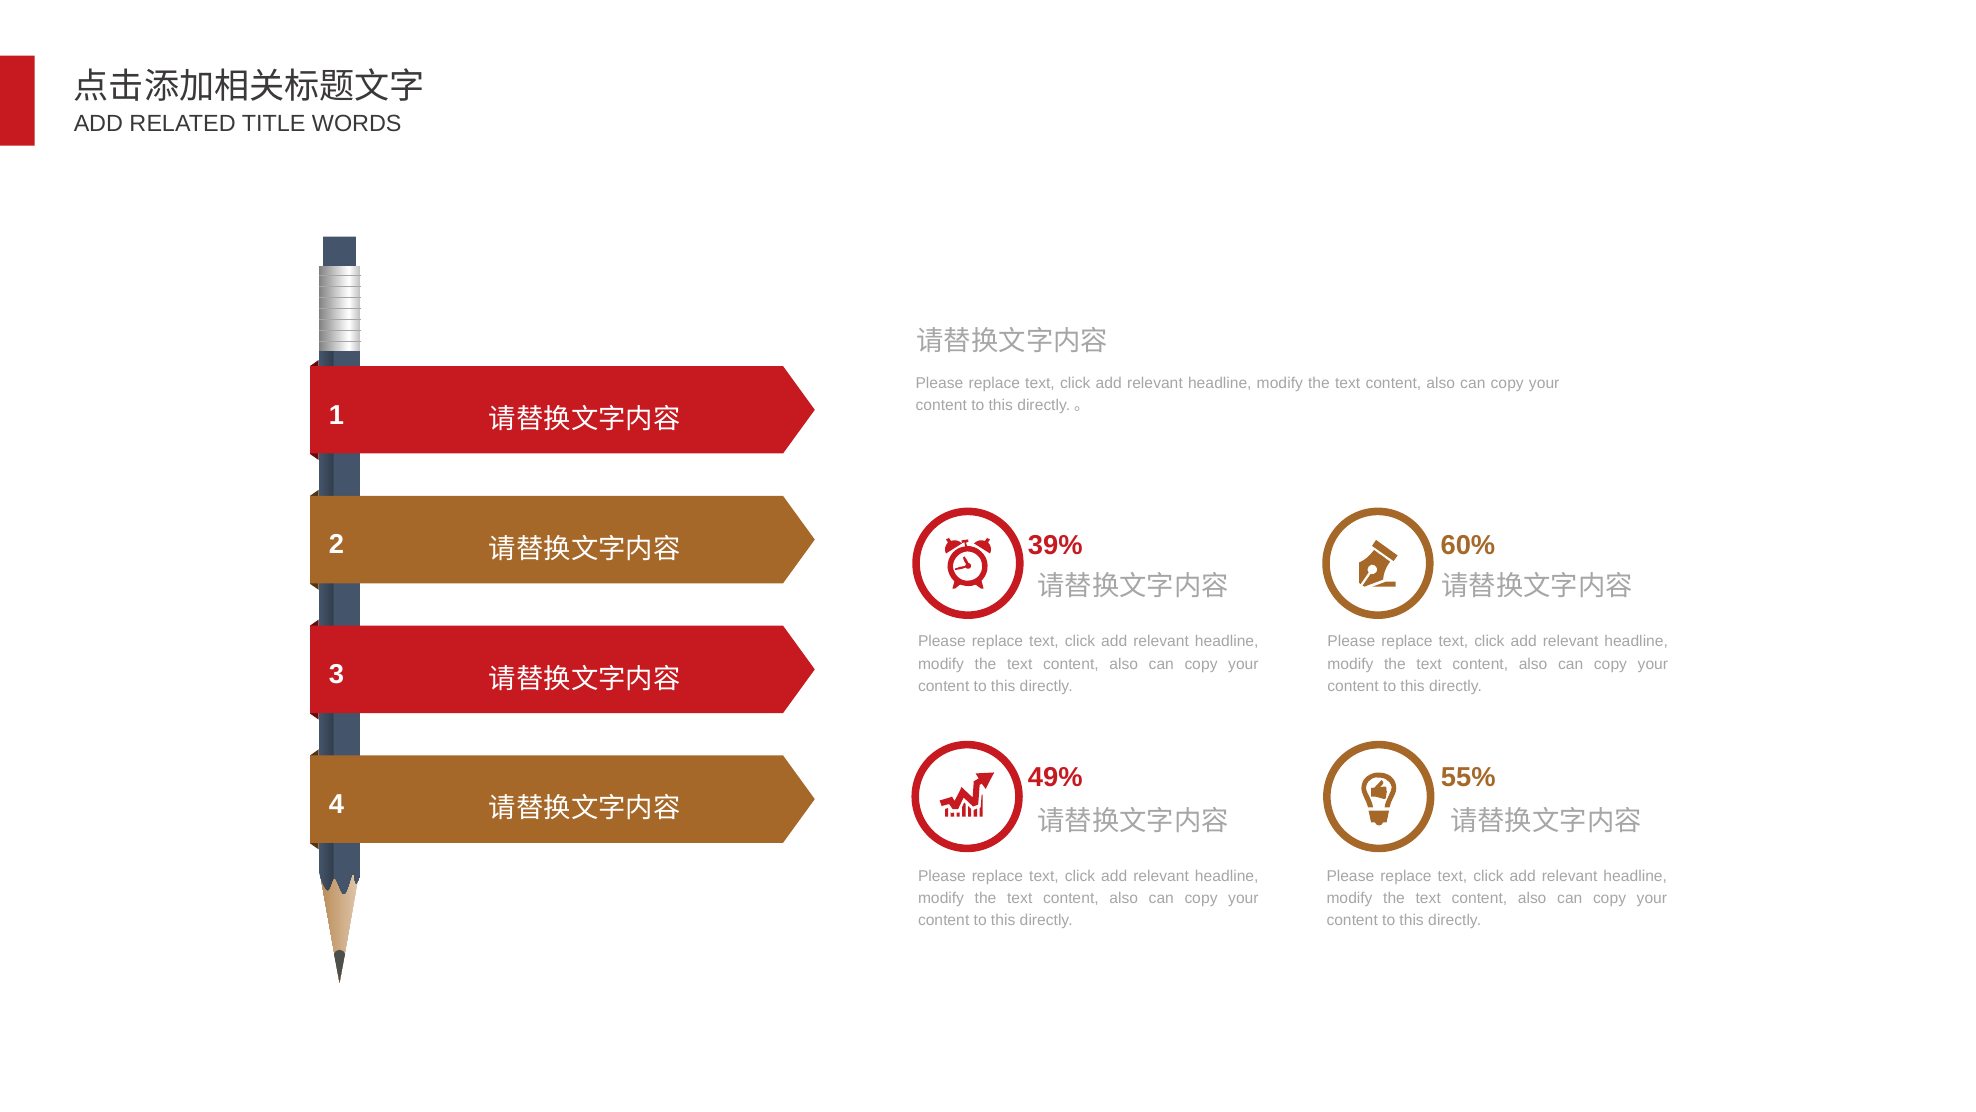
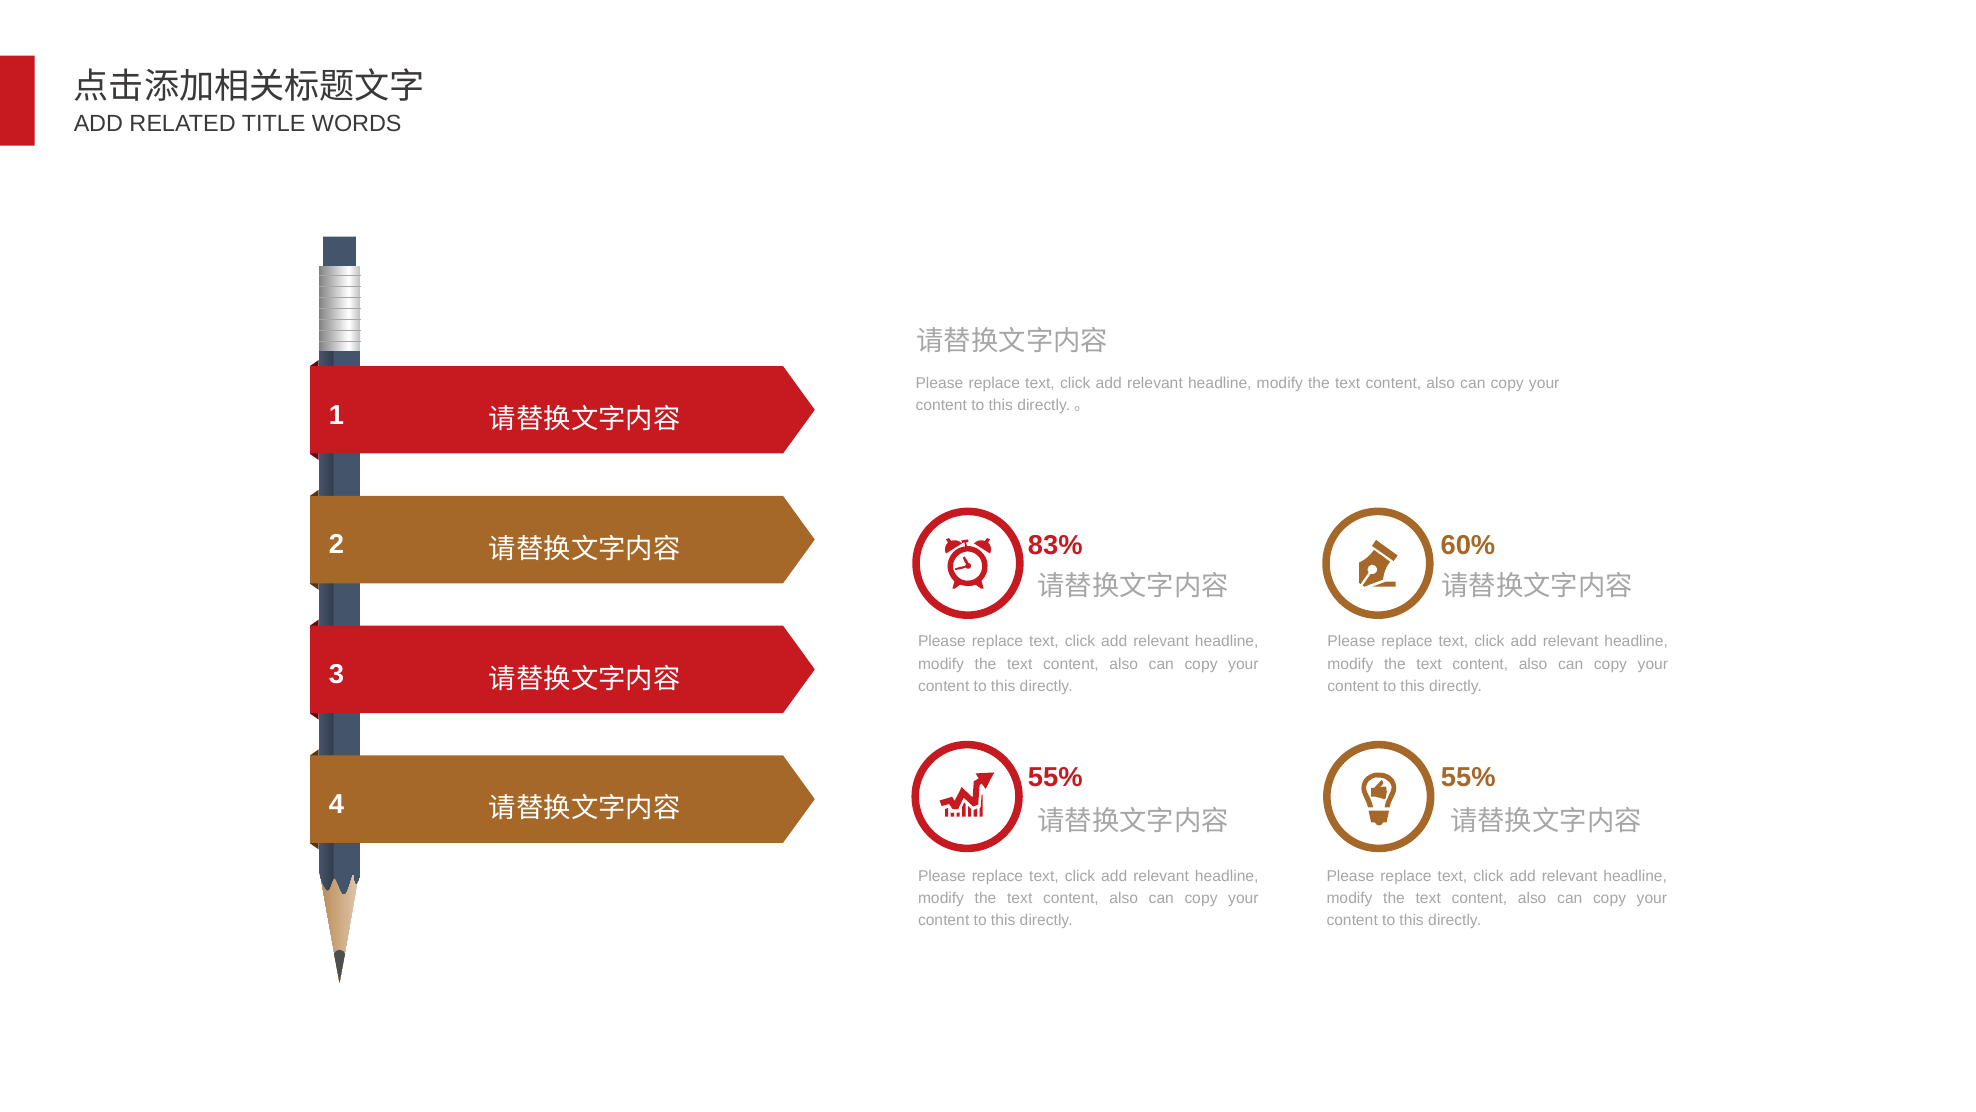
39%: 39% -> 83%
49% at (1055, 777): 49% -> 55%
